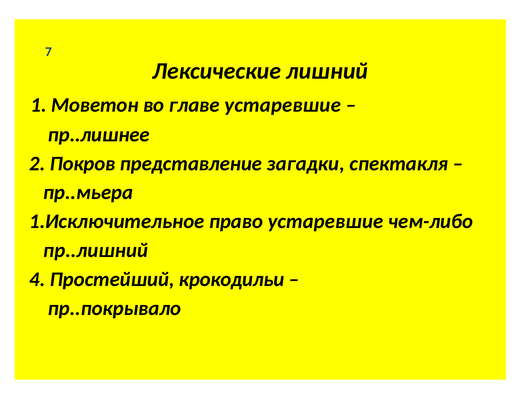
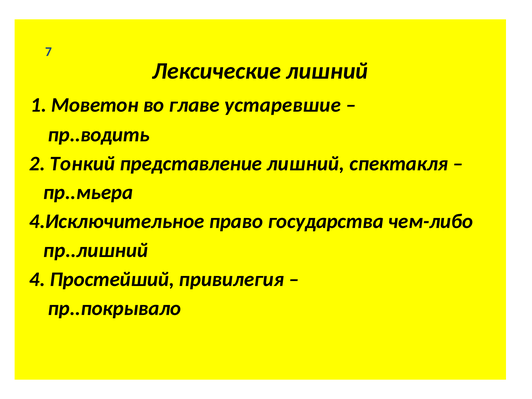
пр..лишнее: пр..лишнее -> пр..водить
Покров: Покров -> Тонкий
представление загадки: загадки -> лишний
1.Исключительное: 1.Исключительное -> 4.Исключительное
право устаревшие: устаревшие -> государства
крокодильи: крокодильи -> привилегия
